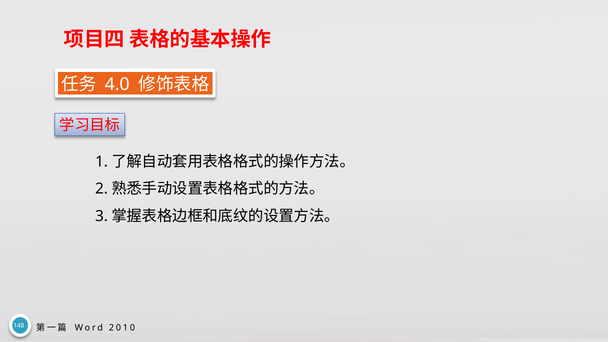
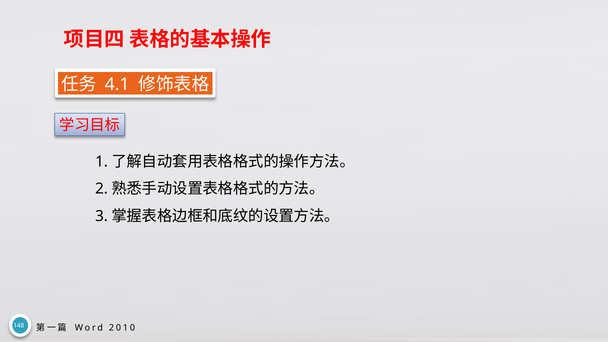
4.0: 4.0 -> 4.1
